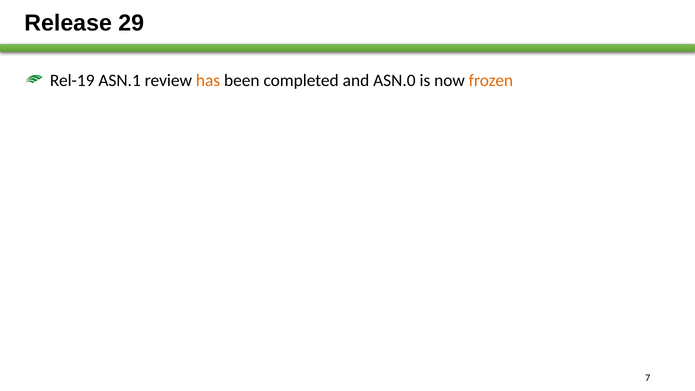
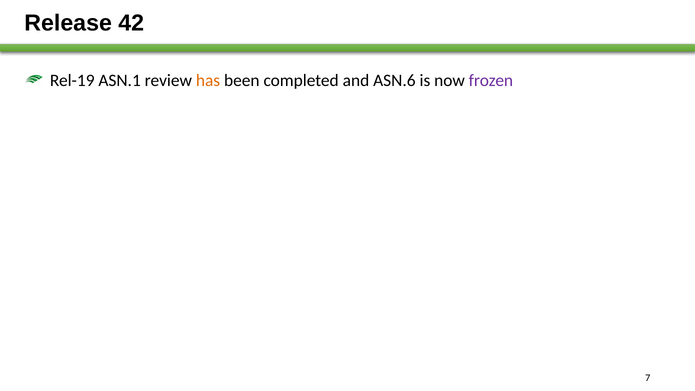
29: 29 -> 42
ASN.0: ASN.0 -> ASN.6
frozen colour: orange -> purple
